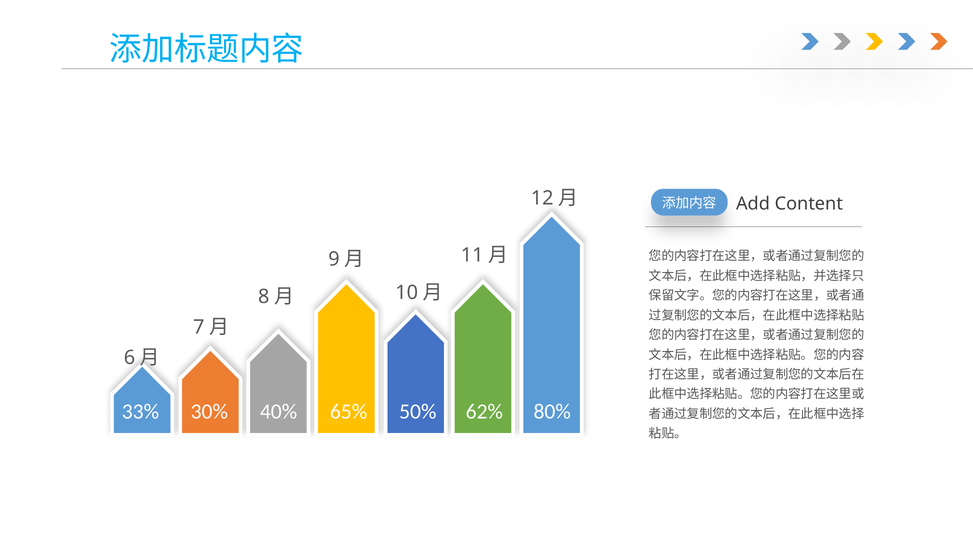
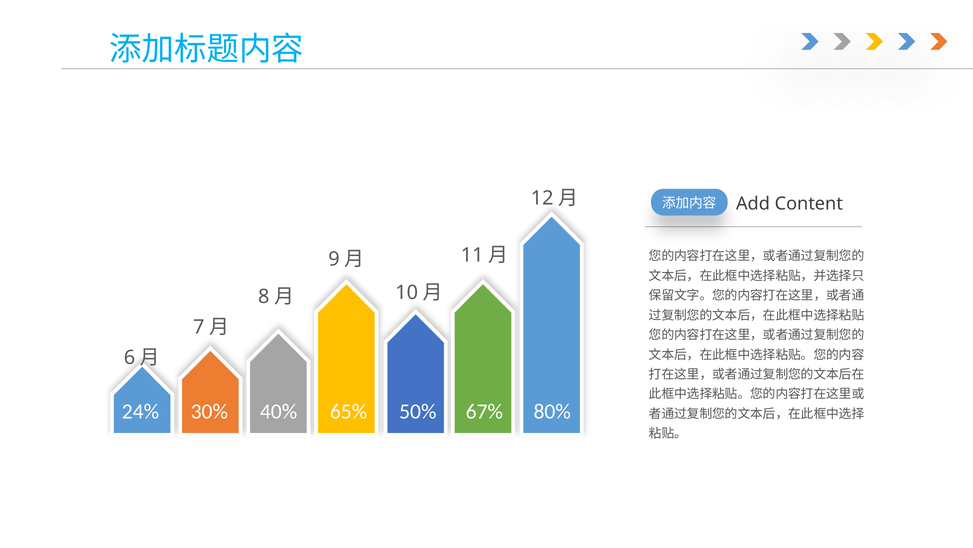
33%: 33% -> 24%
62%: 62% -> 67%
